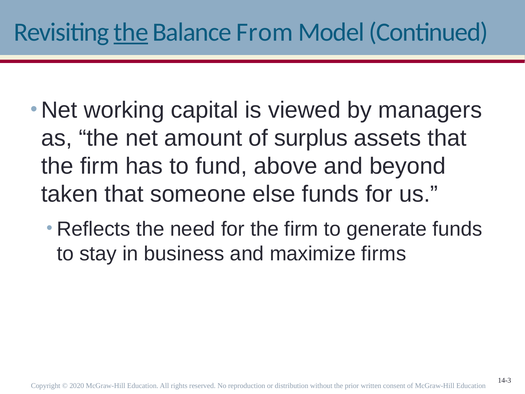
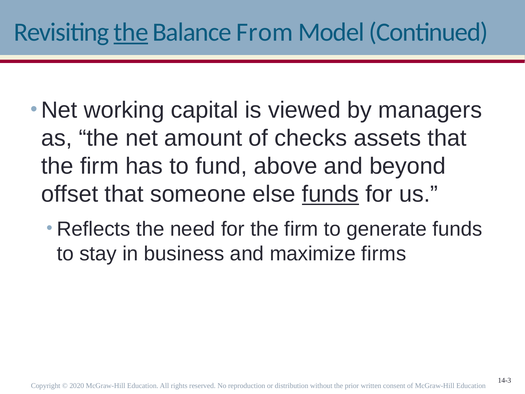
surplus: surplus -> checks
taken: taken -> offset
funds at (330, 194) underline: none -> present
